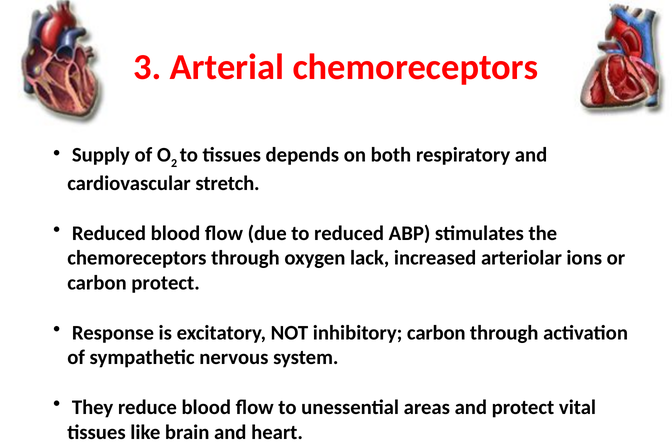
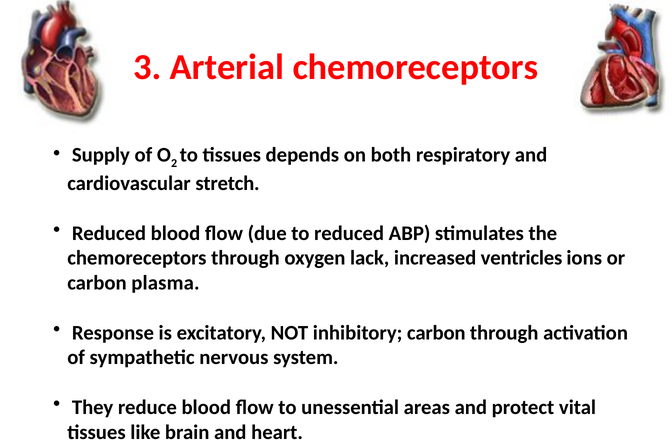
arteriolar: arteriolar -> ventricles
carbon protect: protect -> plasma
